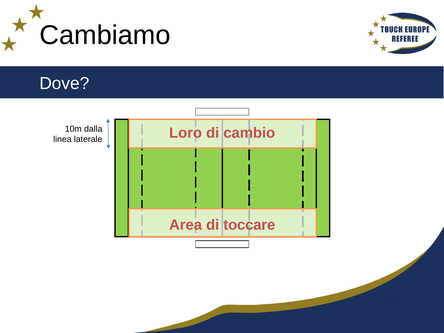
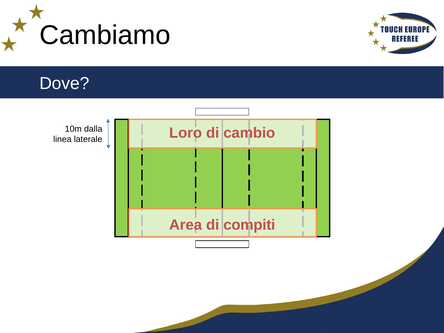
toccare: toccare -> compiti
